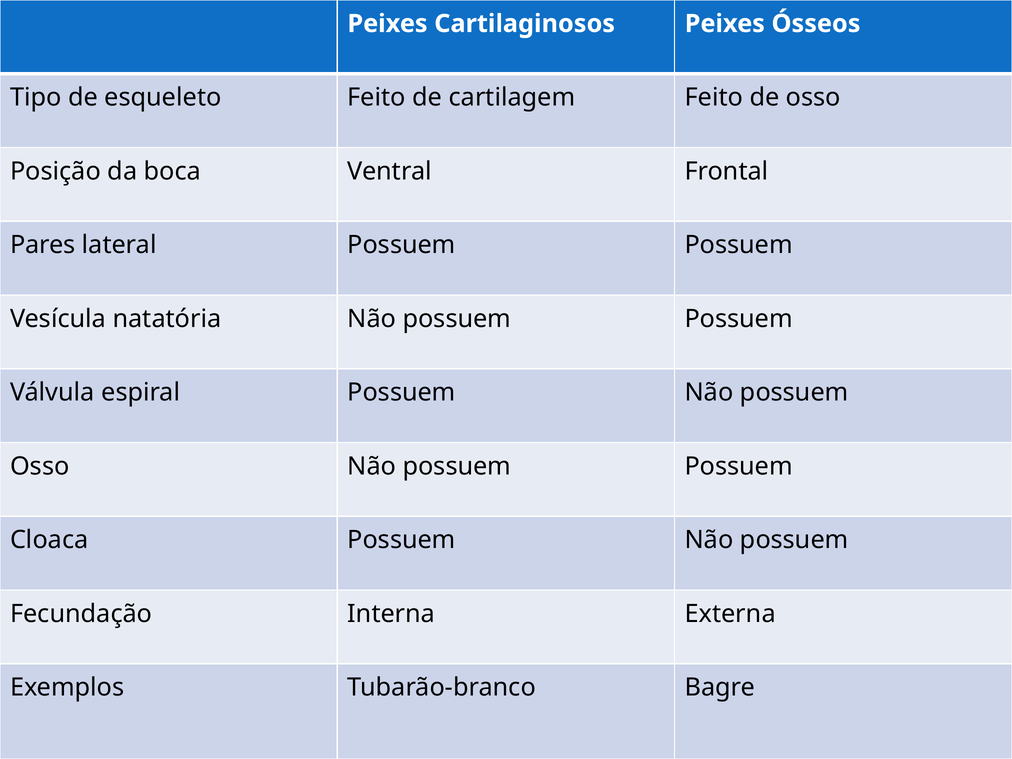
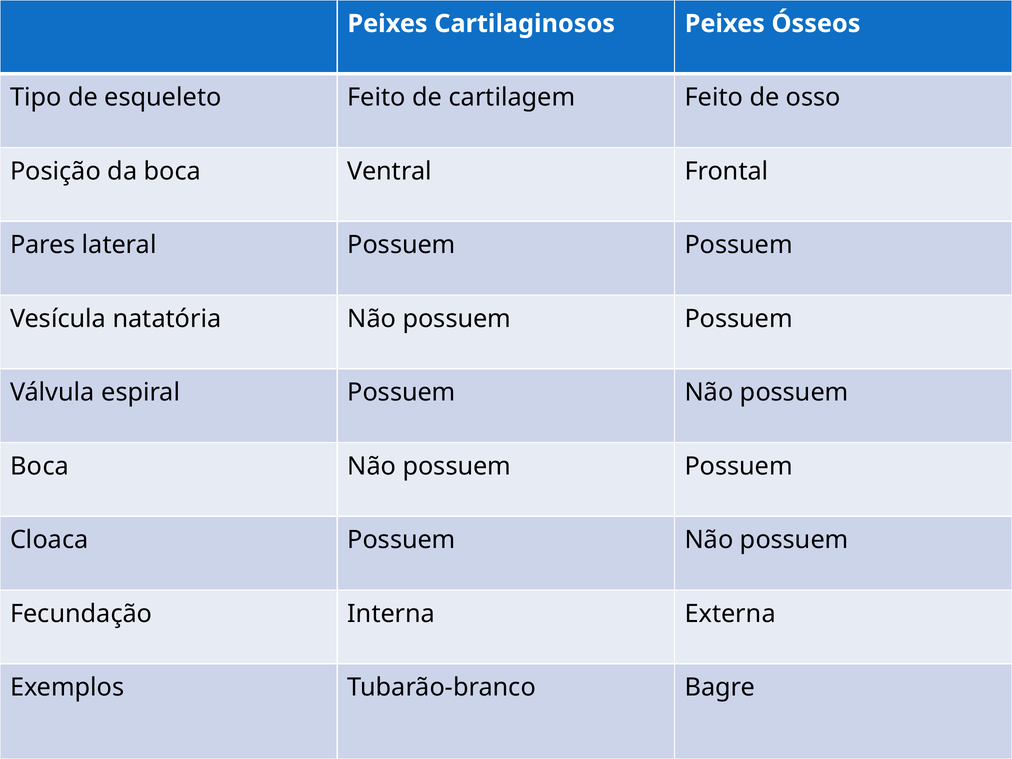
Osso at (40, 466): Osso -> Boca
